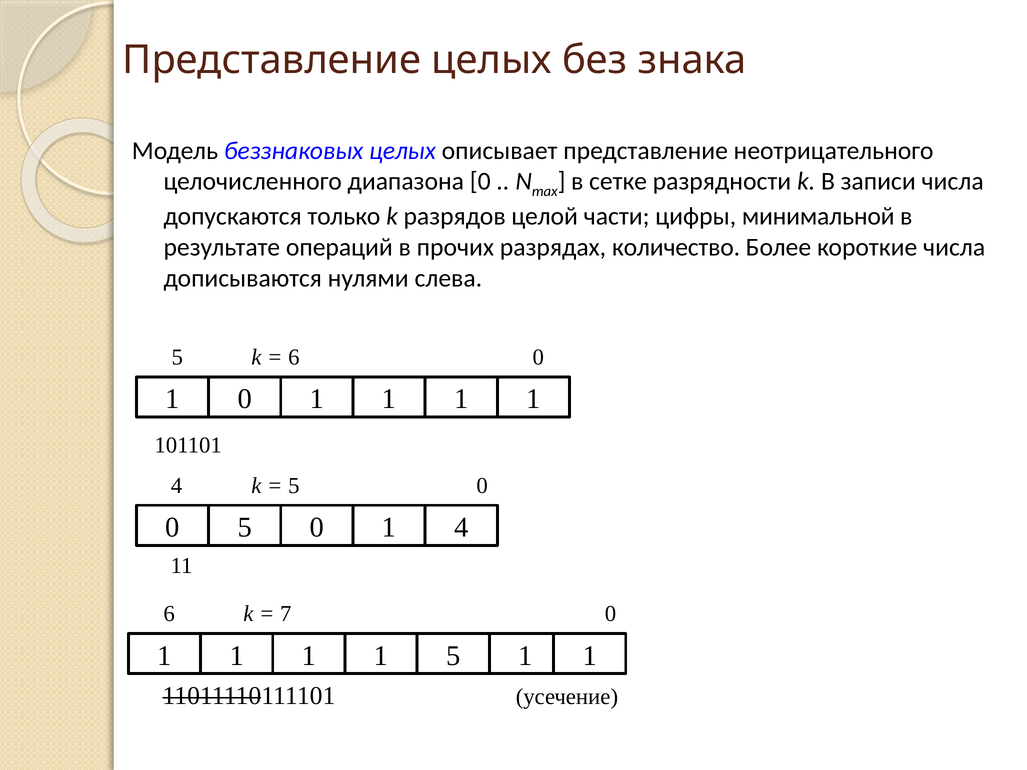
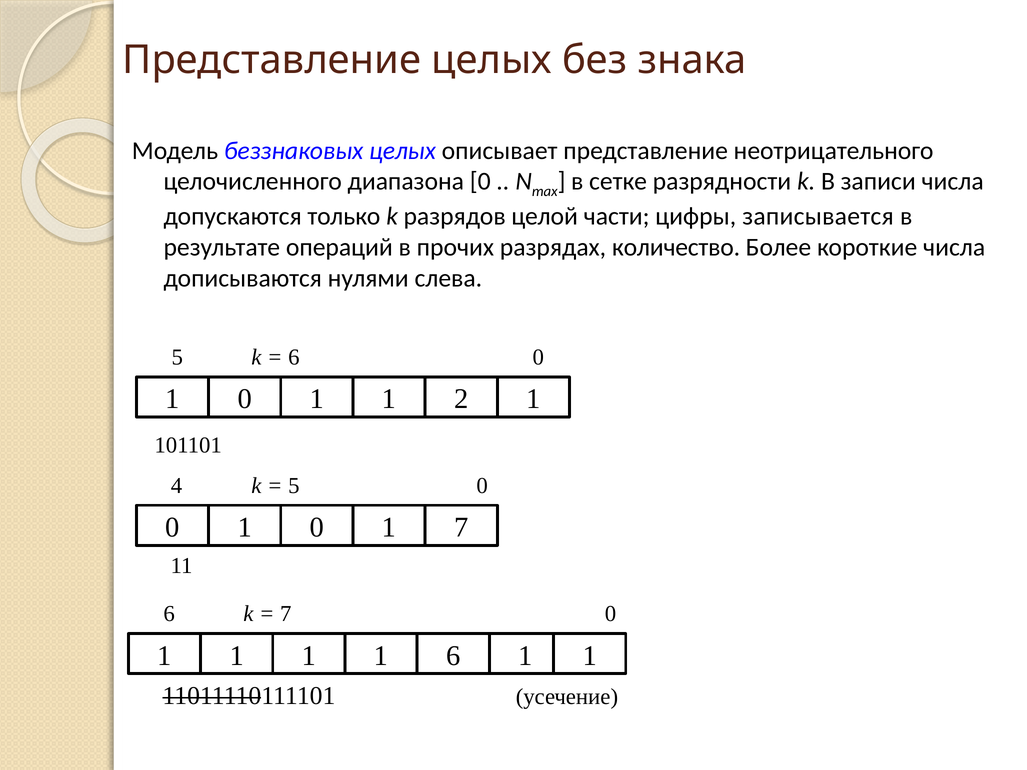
минимальной: минимальной -> записывается
0 1 1 1: 1 -> 2
5 at (245, 527): 5 -> 1
1 4: 4 -> 7
5 at (453, 656): 5 -> 6
